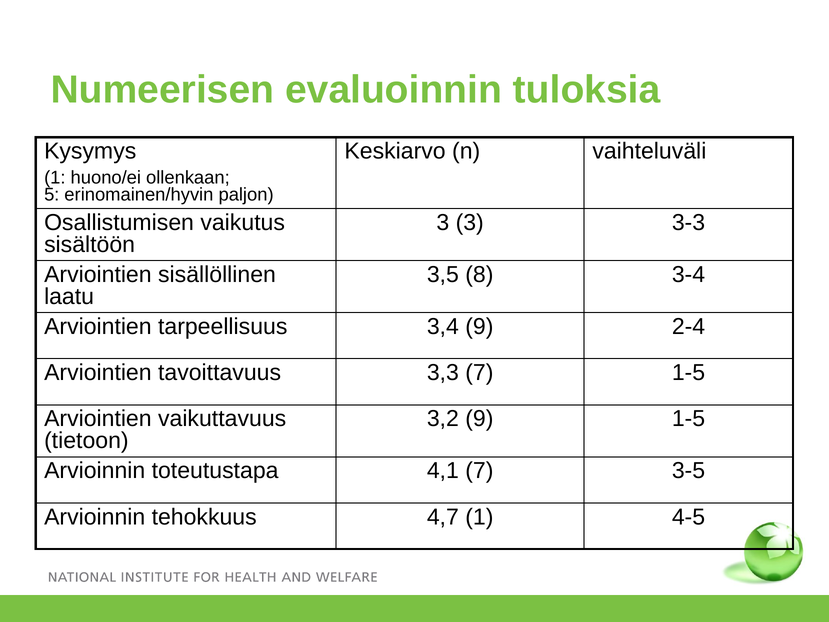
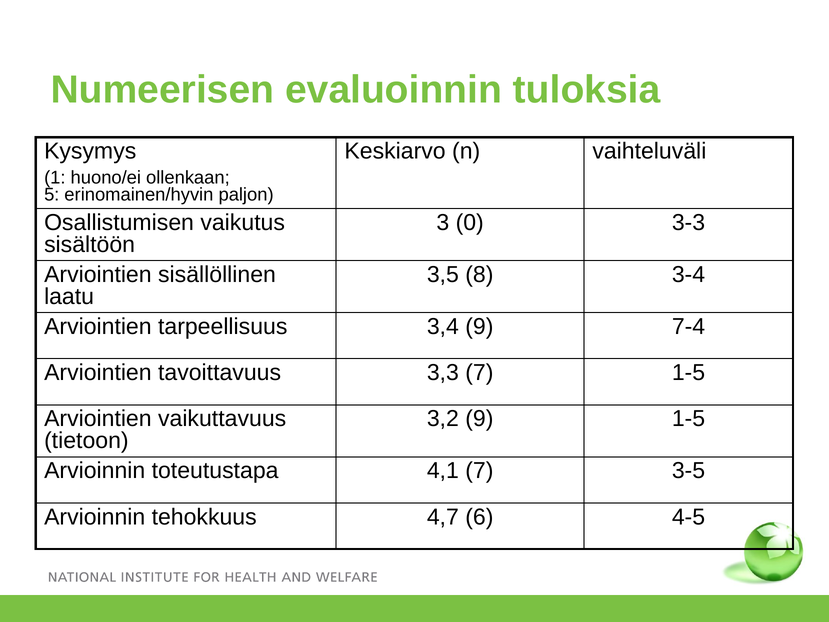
3 3: 3 -> 0
2-4: 2-4 -> 7-4
4,7 1: 1 -> 6
